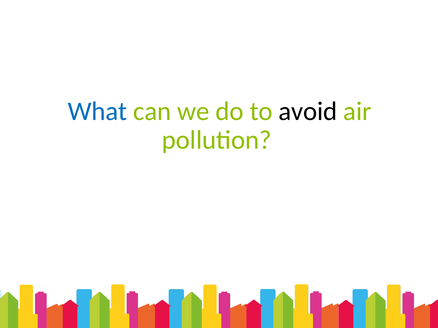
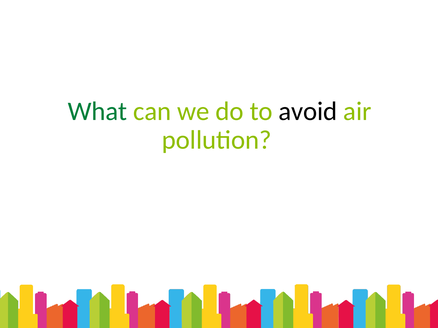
What colour: blue -> green
